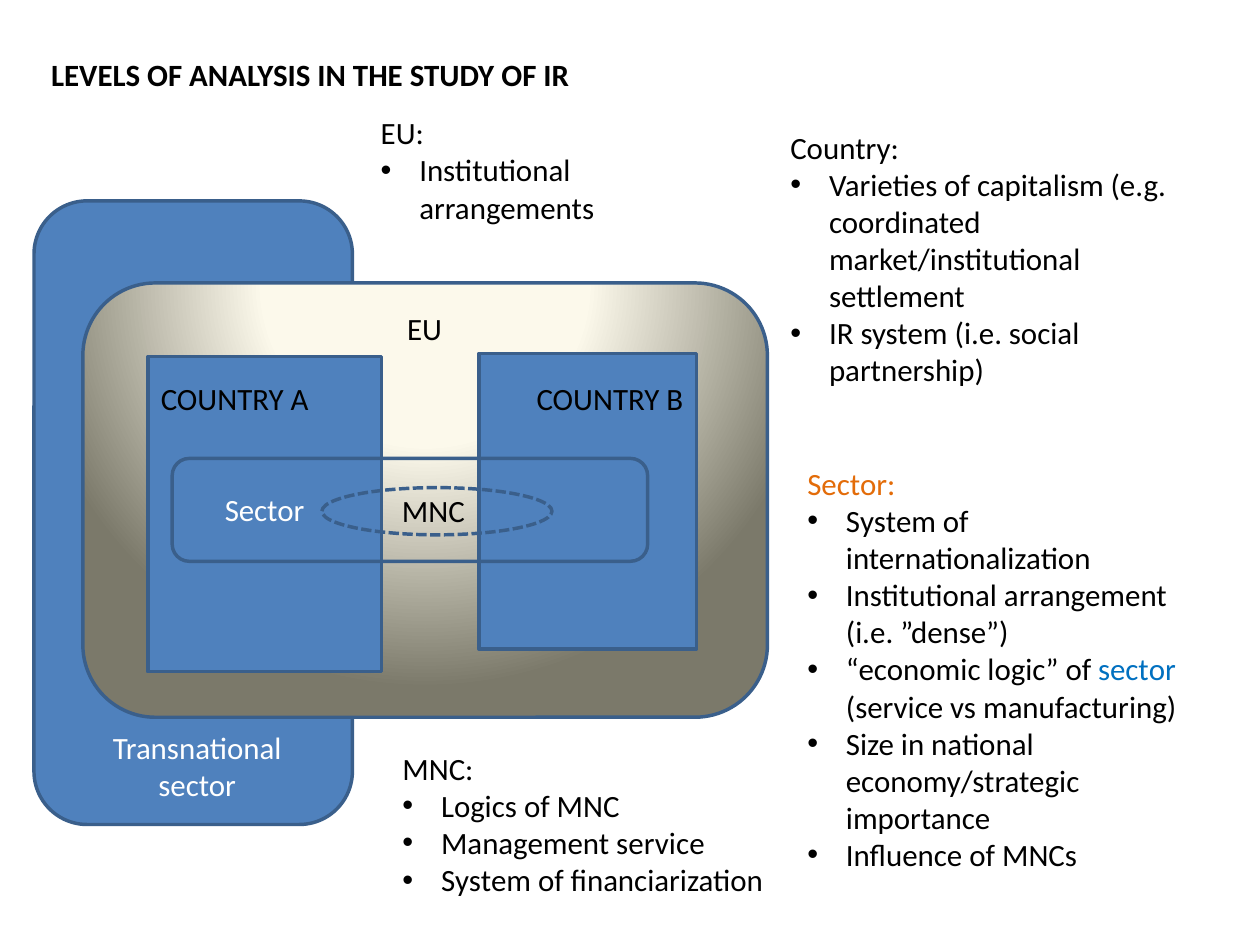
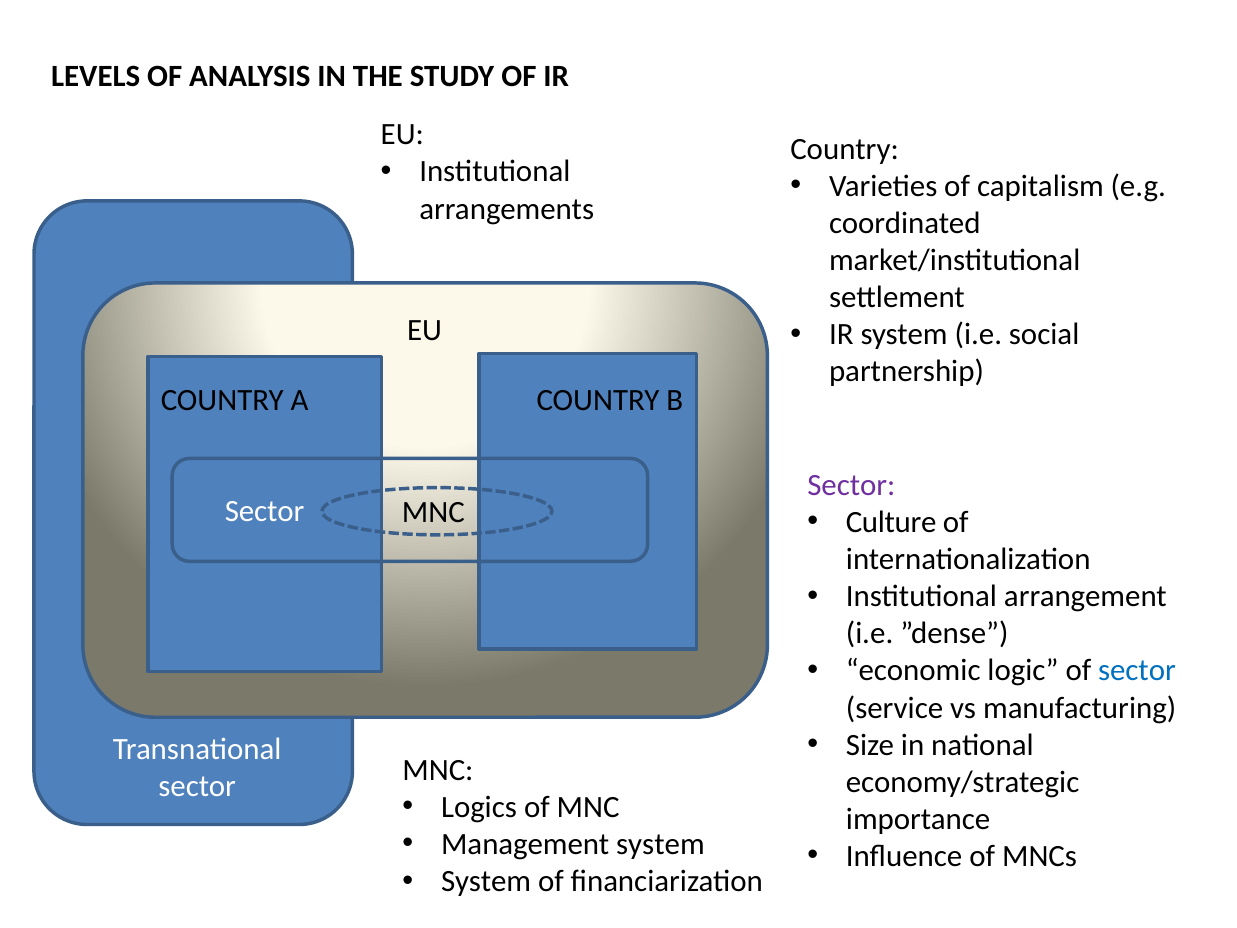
Sector at (851, 485) colour: orange -> purple
System at (891, 522): System -> Culture
Management service: service -> system
